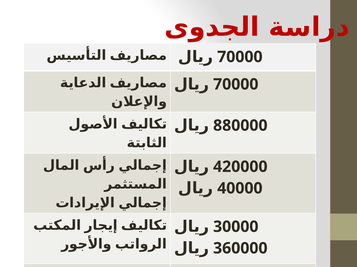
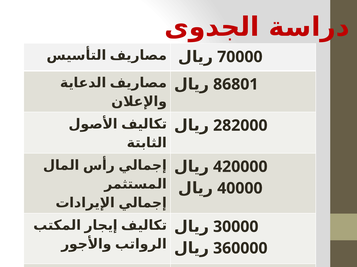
70000 at (236, 85): 70000 -> 86801
880000: 880000 -> 282000
